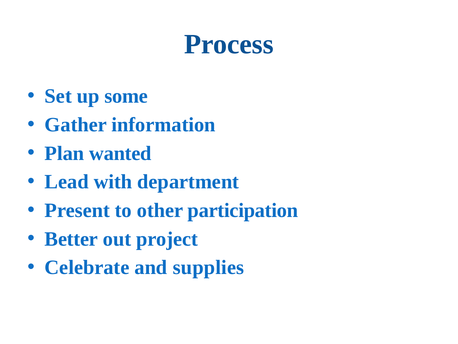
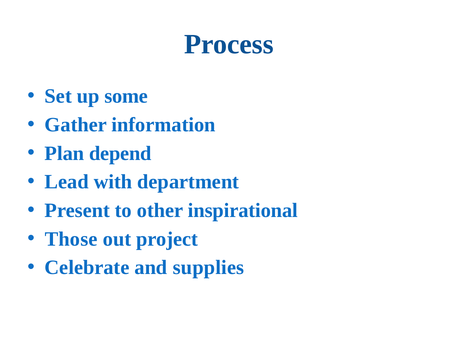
wanted: wanted -> depend
participation: participation -> inspirational
Better: Better -> Those
